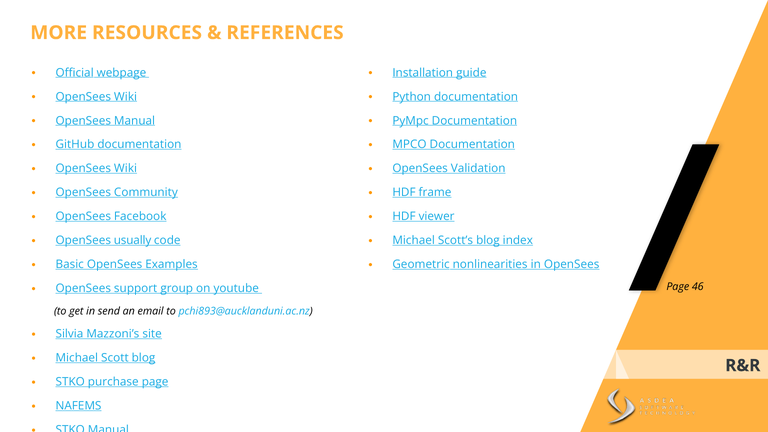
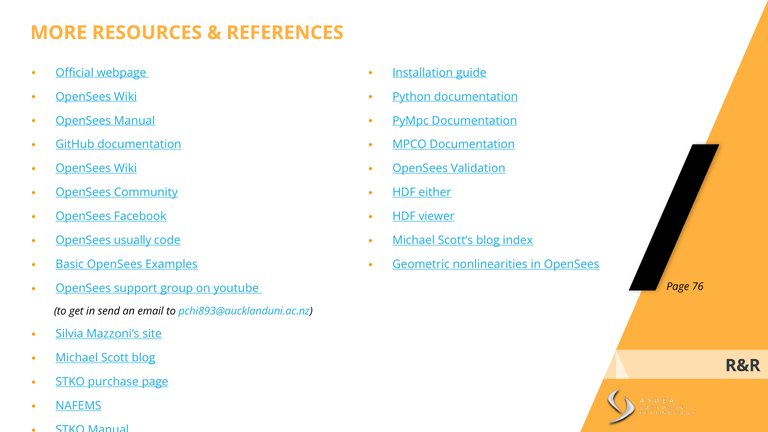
frame: frame -> either
46: 46 -> 76
